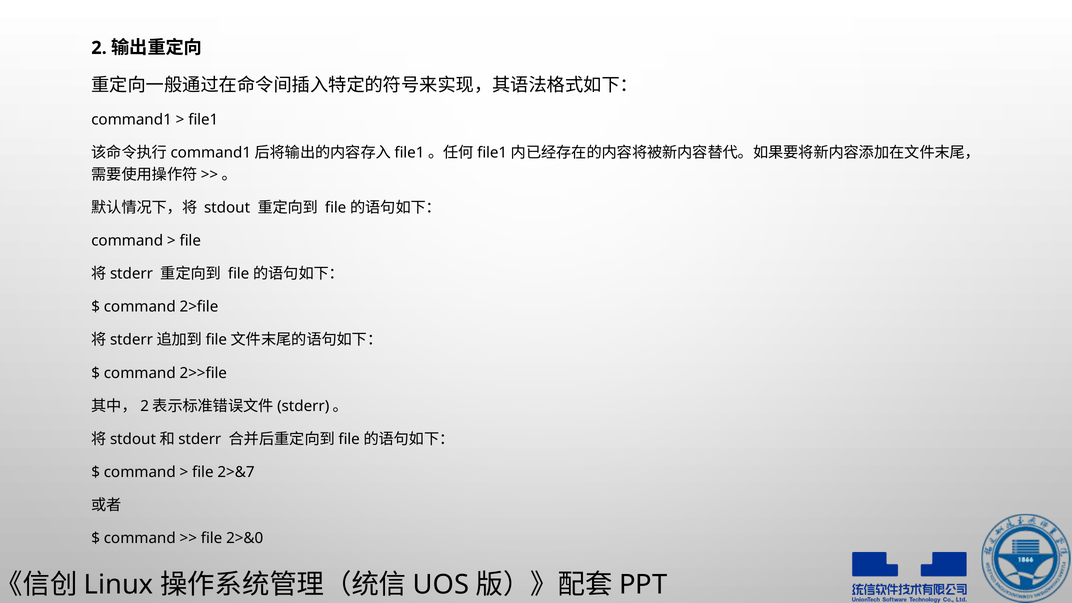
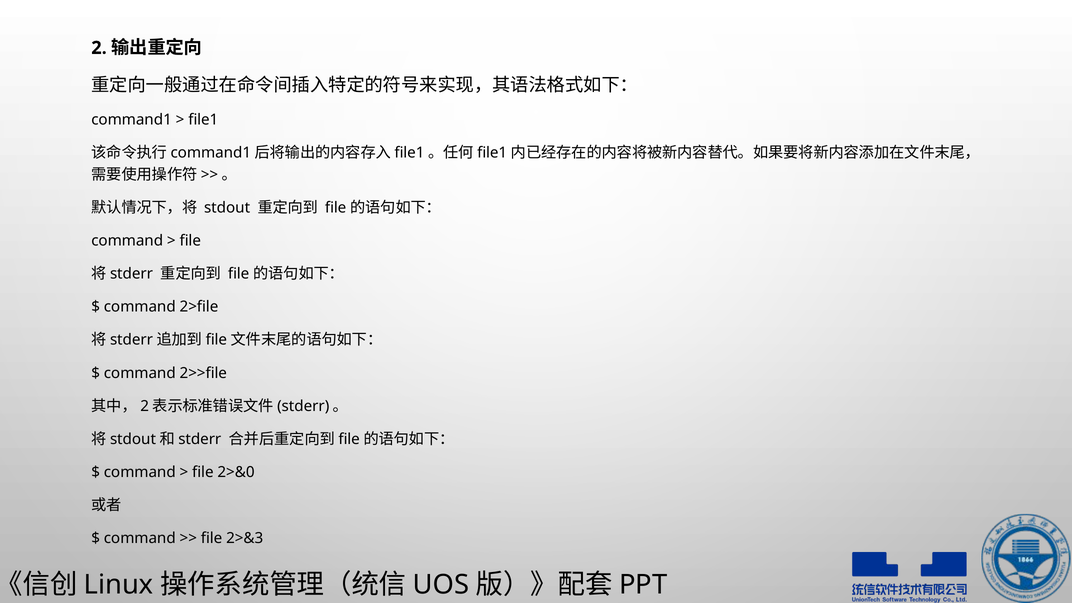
2>&7: 2>&7 -> 2>&0
2>&0: 2>&0 -> 2>&3
